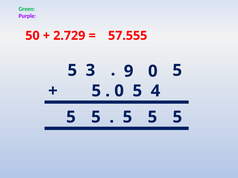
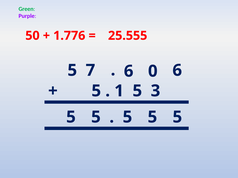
2.729: 2.729 -> 1.776
57.555: 57.555 -> 25.555
9 at (129, 71): 9 -> 6
3: 3 -> 7
5 at (177, 70): 5 -> 6
0 at (119, 91): 0 -> 1
4: 4 -> 3
